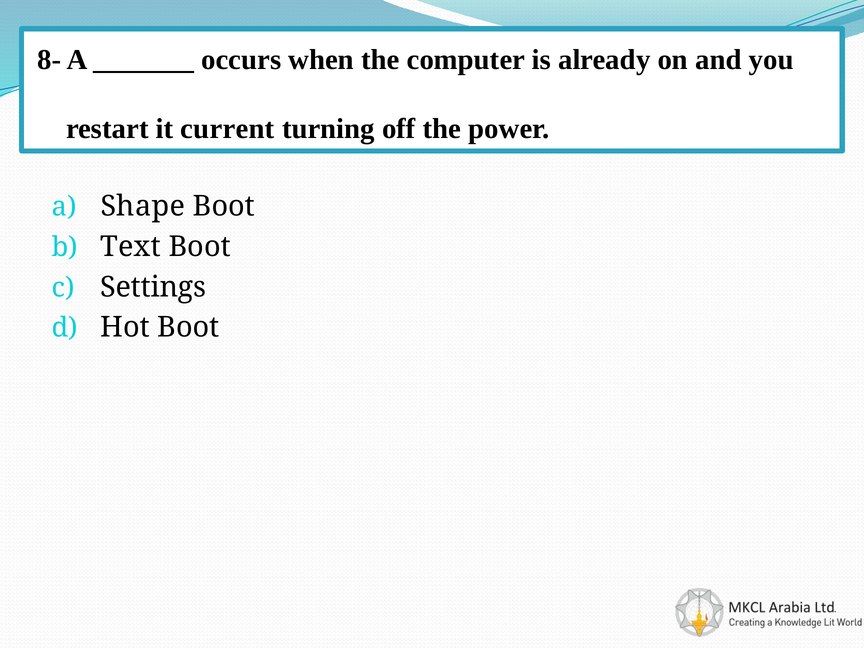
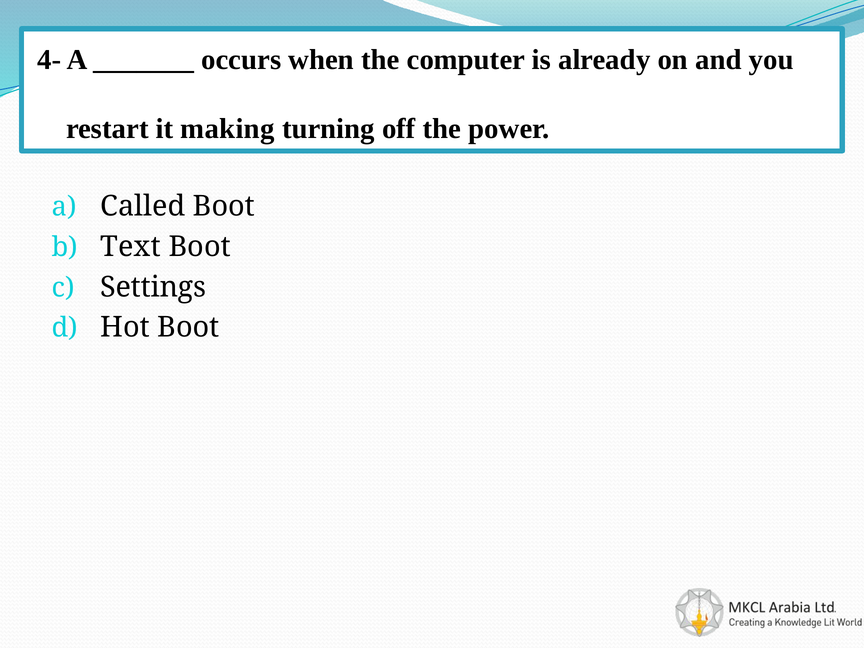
8-: 8- -> 4-
current: current -> making
Shape: Shape -> Called
